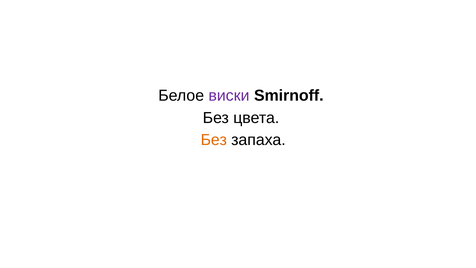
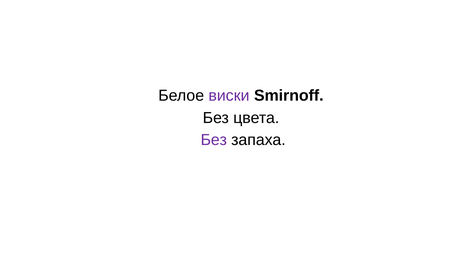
Без at (214, 140) colour: orange -> purple
